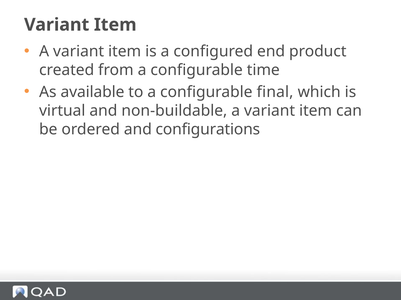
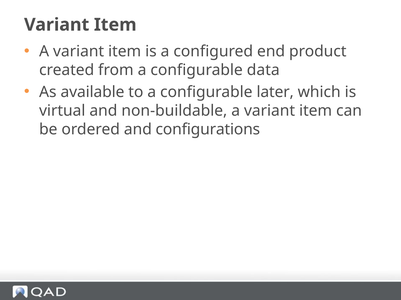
time: time -> data
final: final -> later
